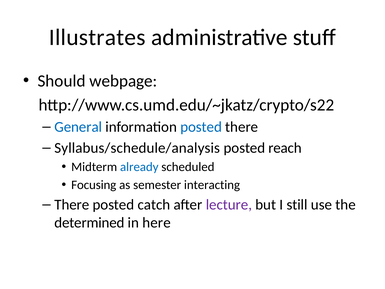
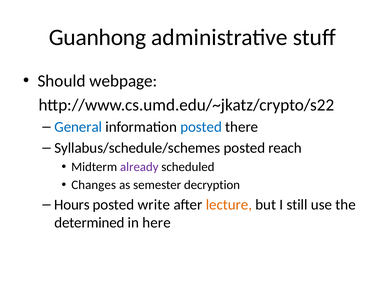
Illustrates: Illustrates -> Guanhong
Syllabus/schedule/analysis: Syllabus/schedule/analysis -> Syllabus/schedule/schemes
already colour: blue -> purple
Focusing: Focusing -> Changes
interacting: interacting -> decryption
There at (72, 205): There -> Hours
catch: catch -> write
lecture colour: purple -> orange
